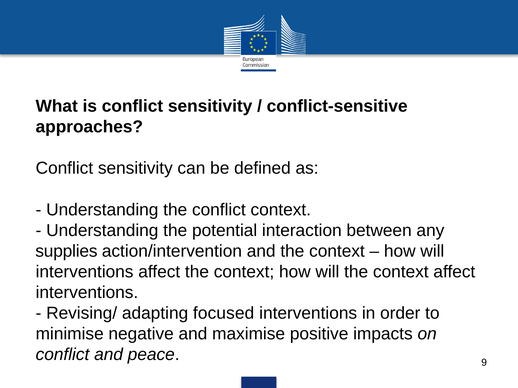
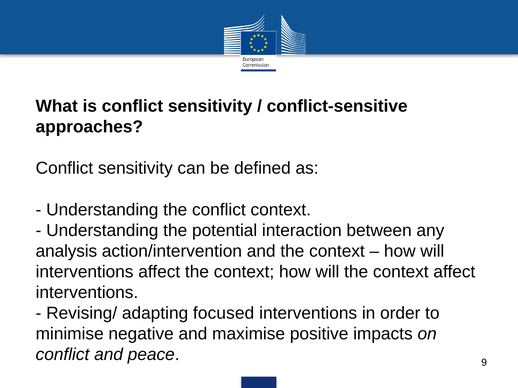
supplies: supplies -> analysis
